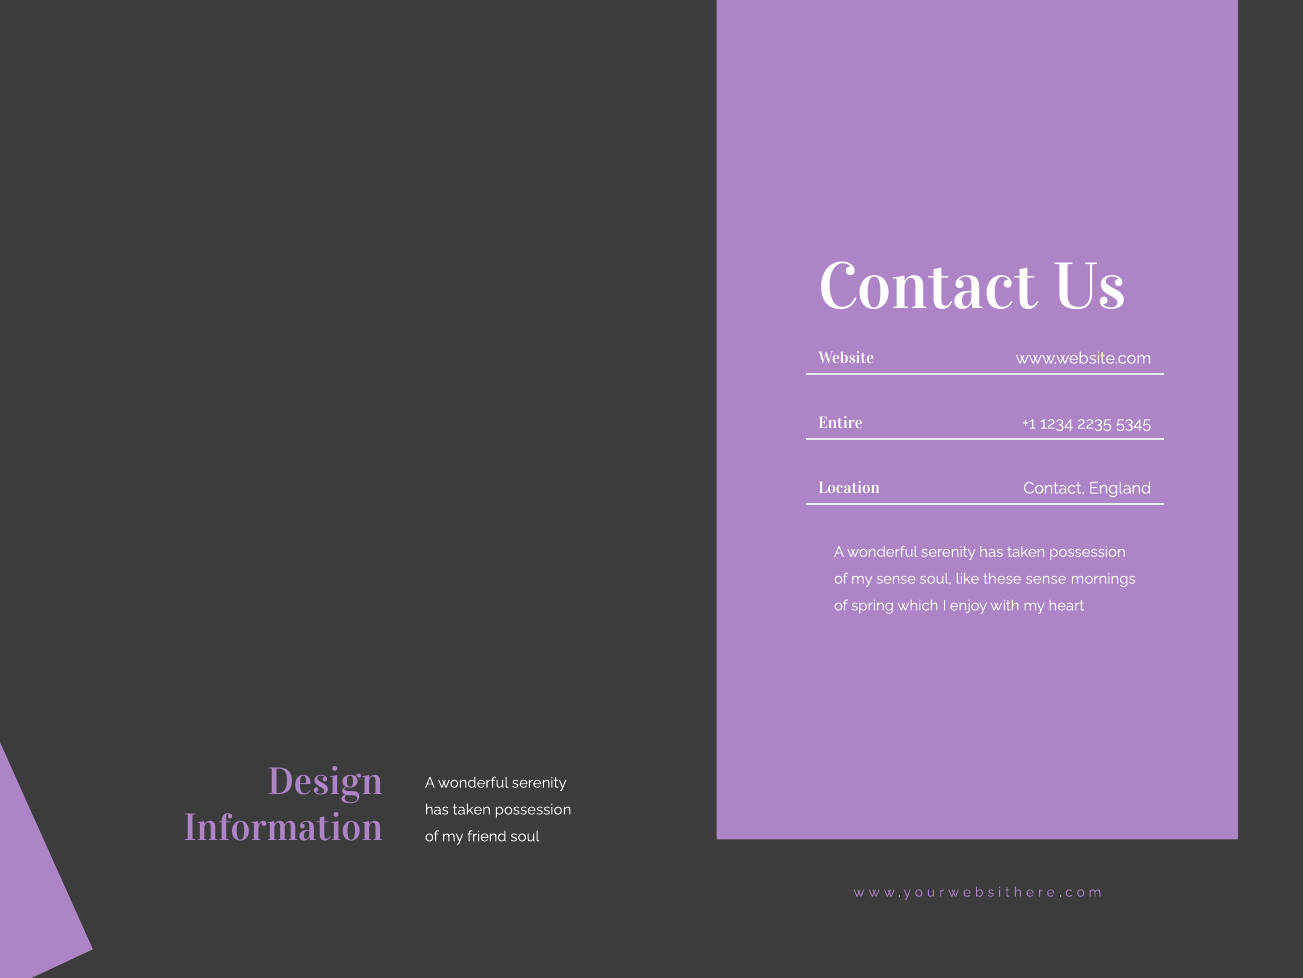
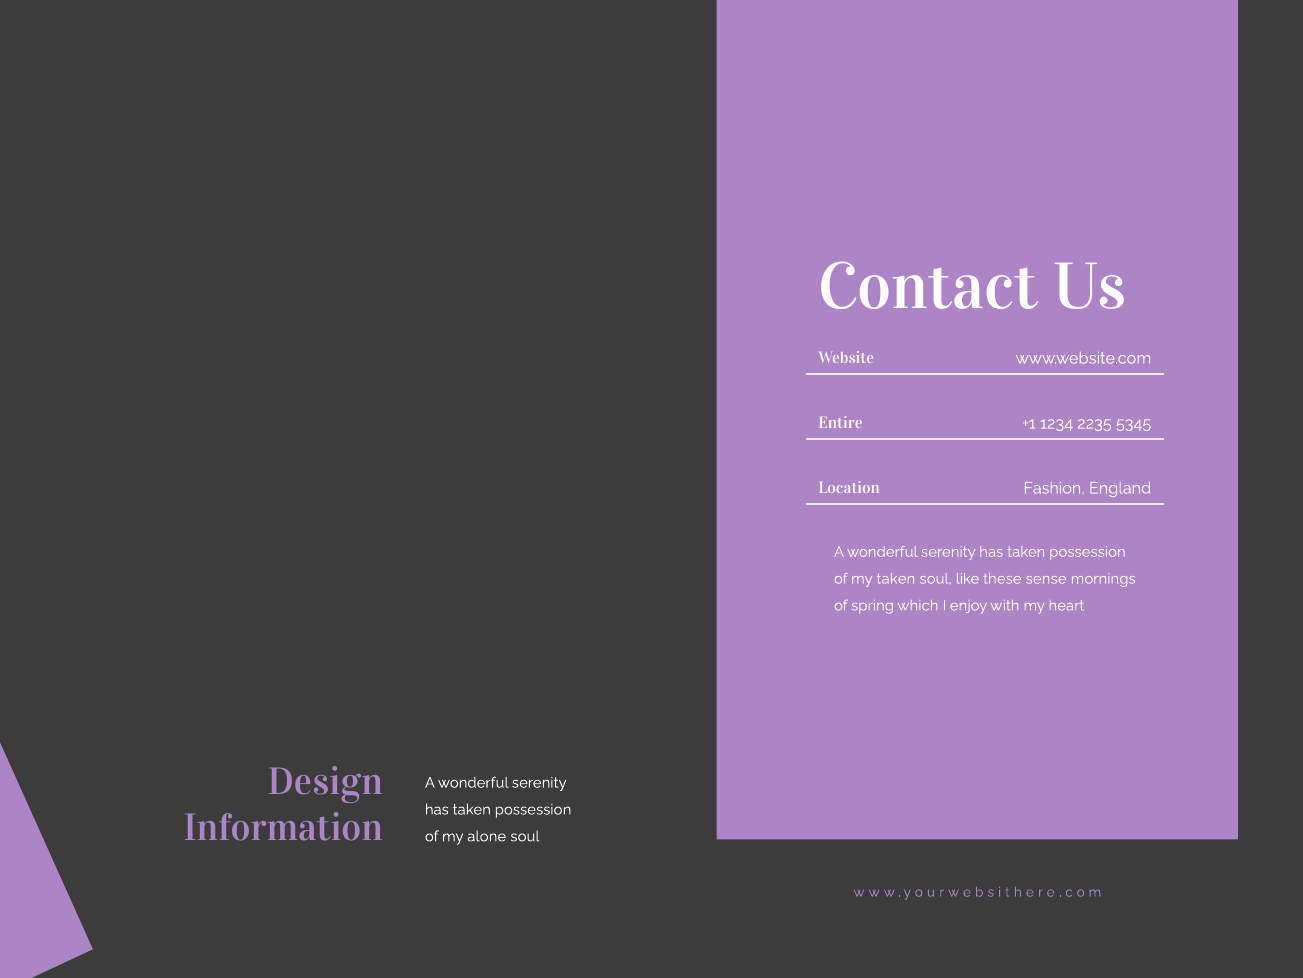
Location Contact: Contact -> Fashion
my sense: sense -> taken
friend: friend -> alone
